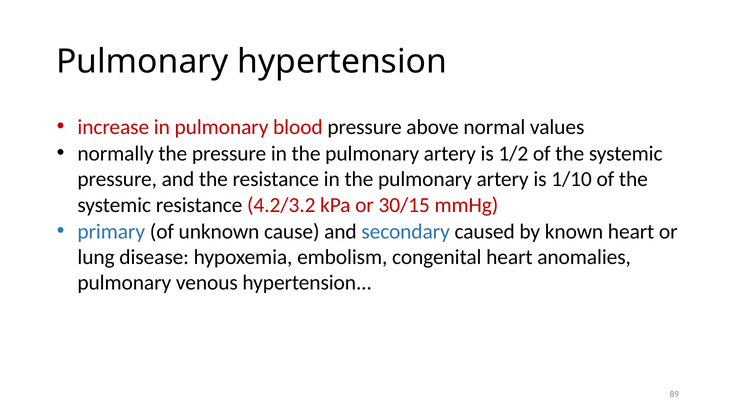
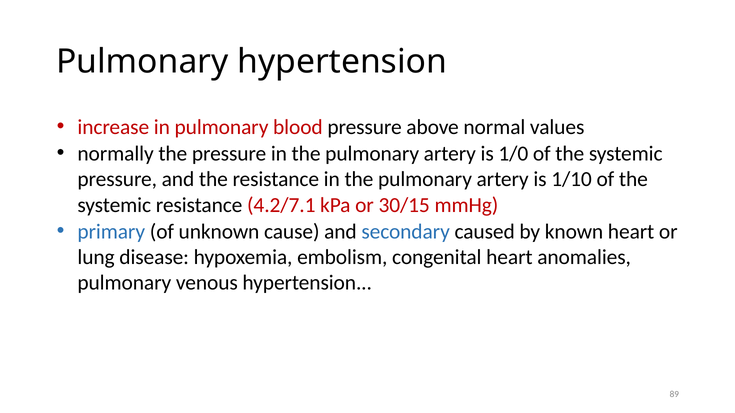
1/2: 1/2 -> 1/0
4.2/3.2: 4.2/3.2 -> 4.2/7.1
